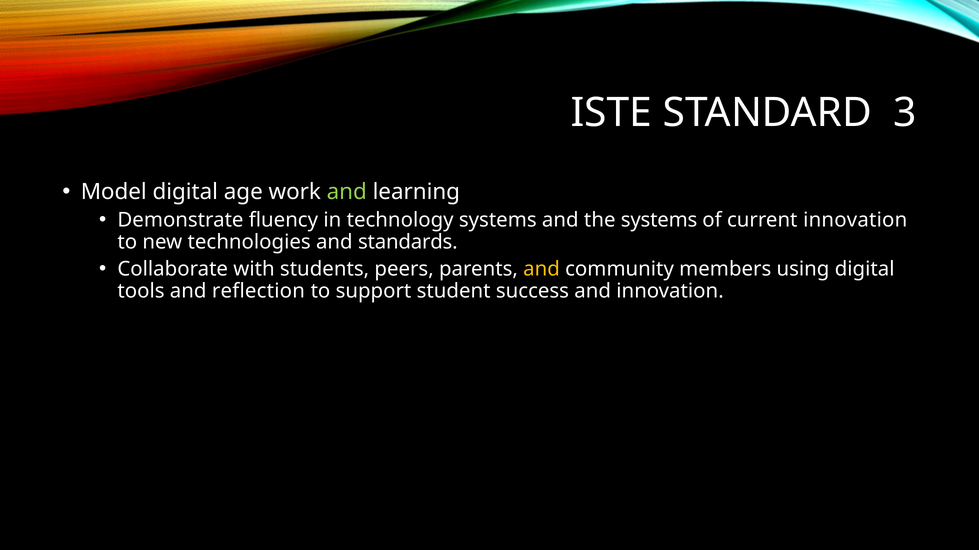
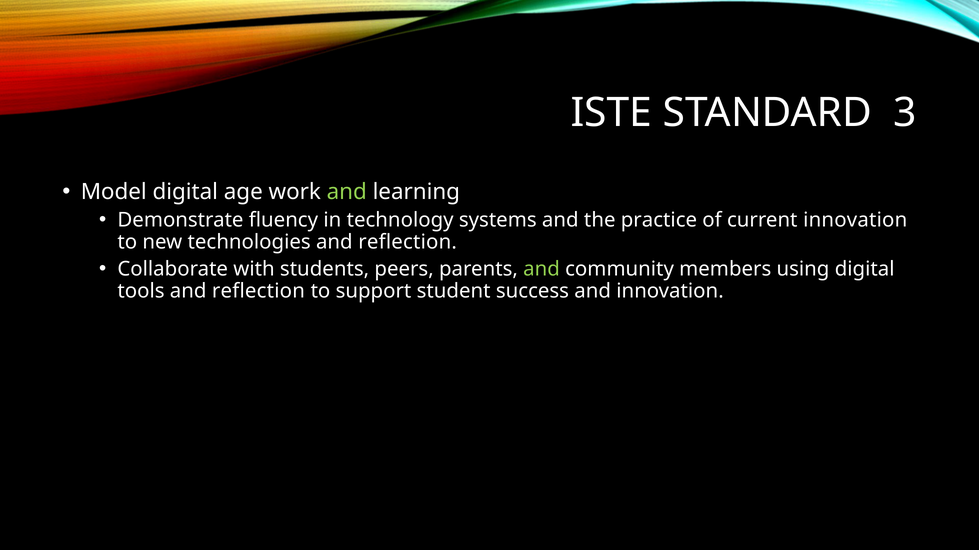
the systems: systems -> practice
technologies and standards: standards -> reflection
and at (542, 269) colour: yellow -> light green
